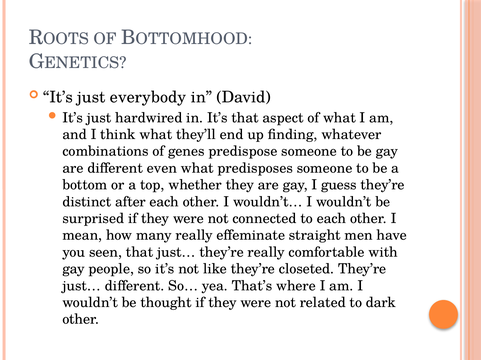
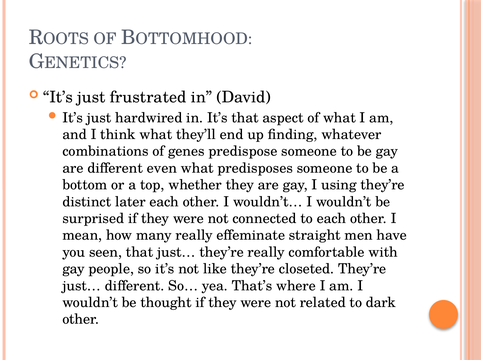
everybody: everybody -> frustrated
guess: guess -> using
after: after -> later
